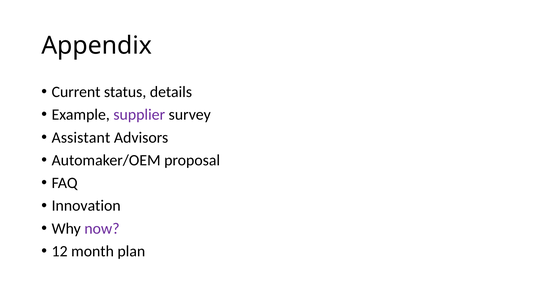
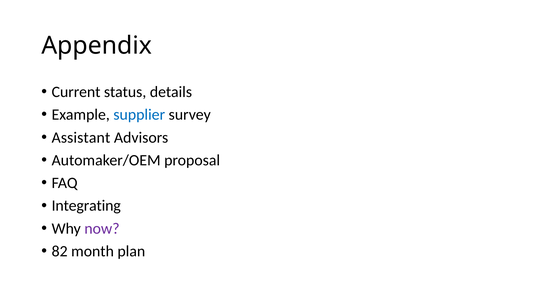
supplier colour: purple -> blue
Innovation: Innovation -> Integrating
12: 12 -> 82
